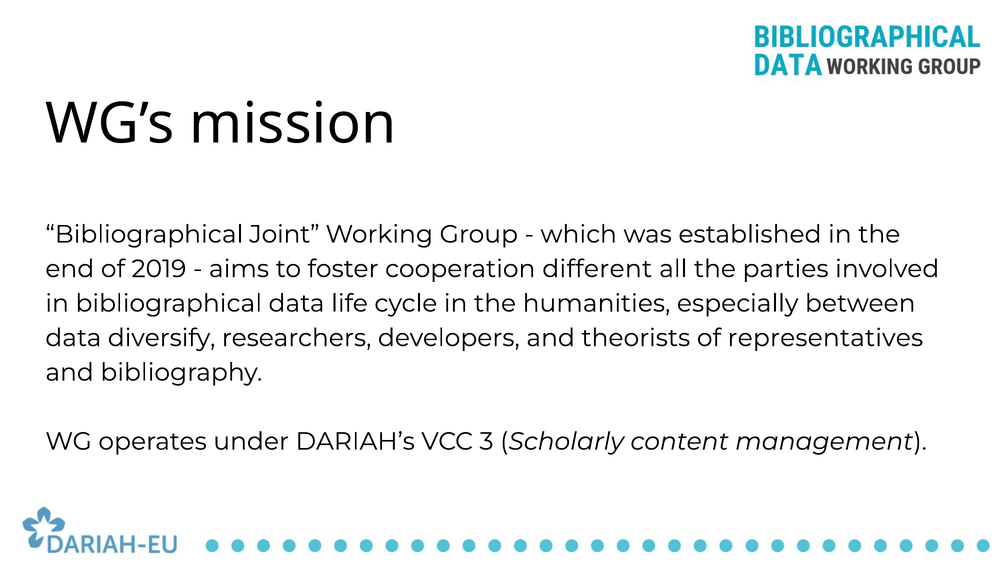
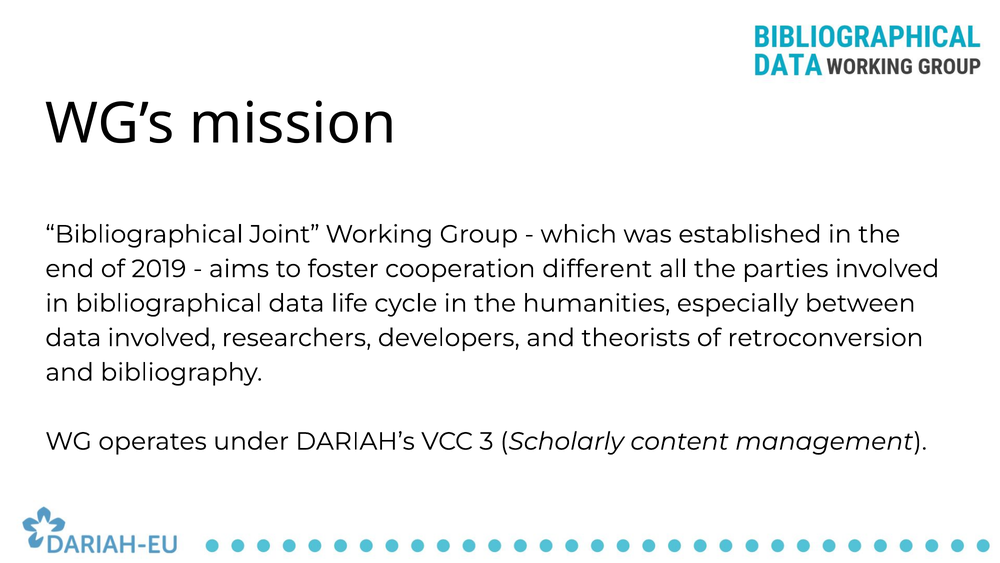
data diversify: diversify -> involved
representatives: representatives -> retroconversion
